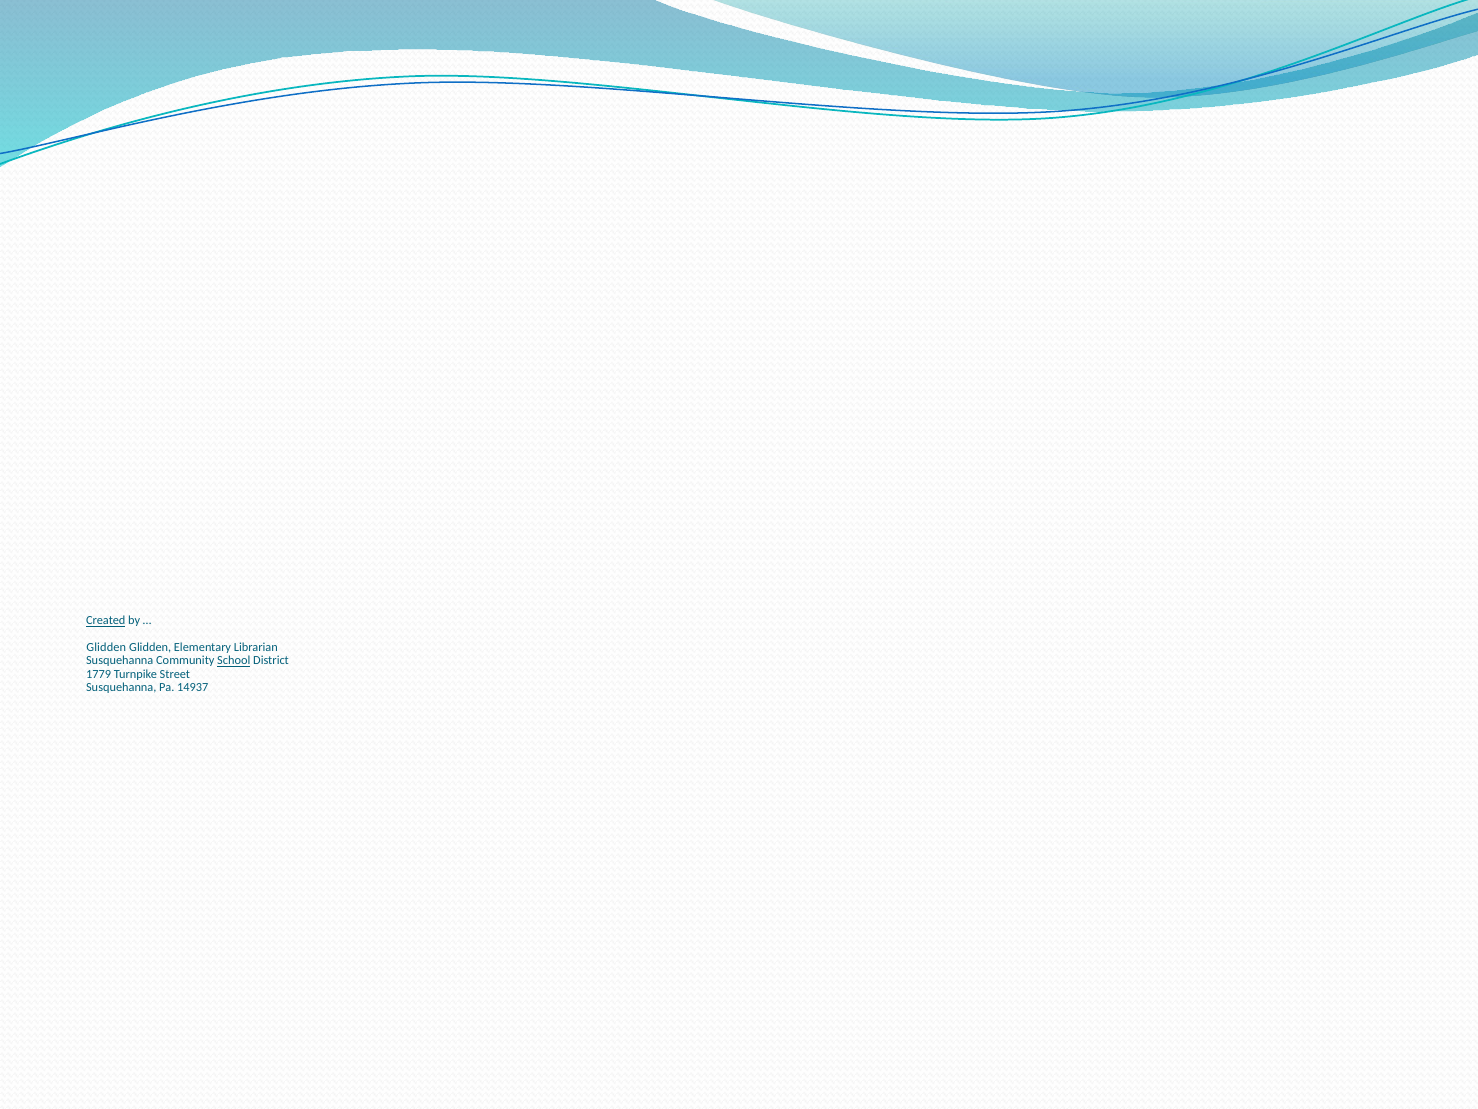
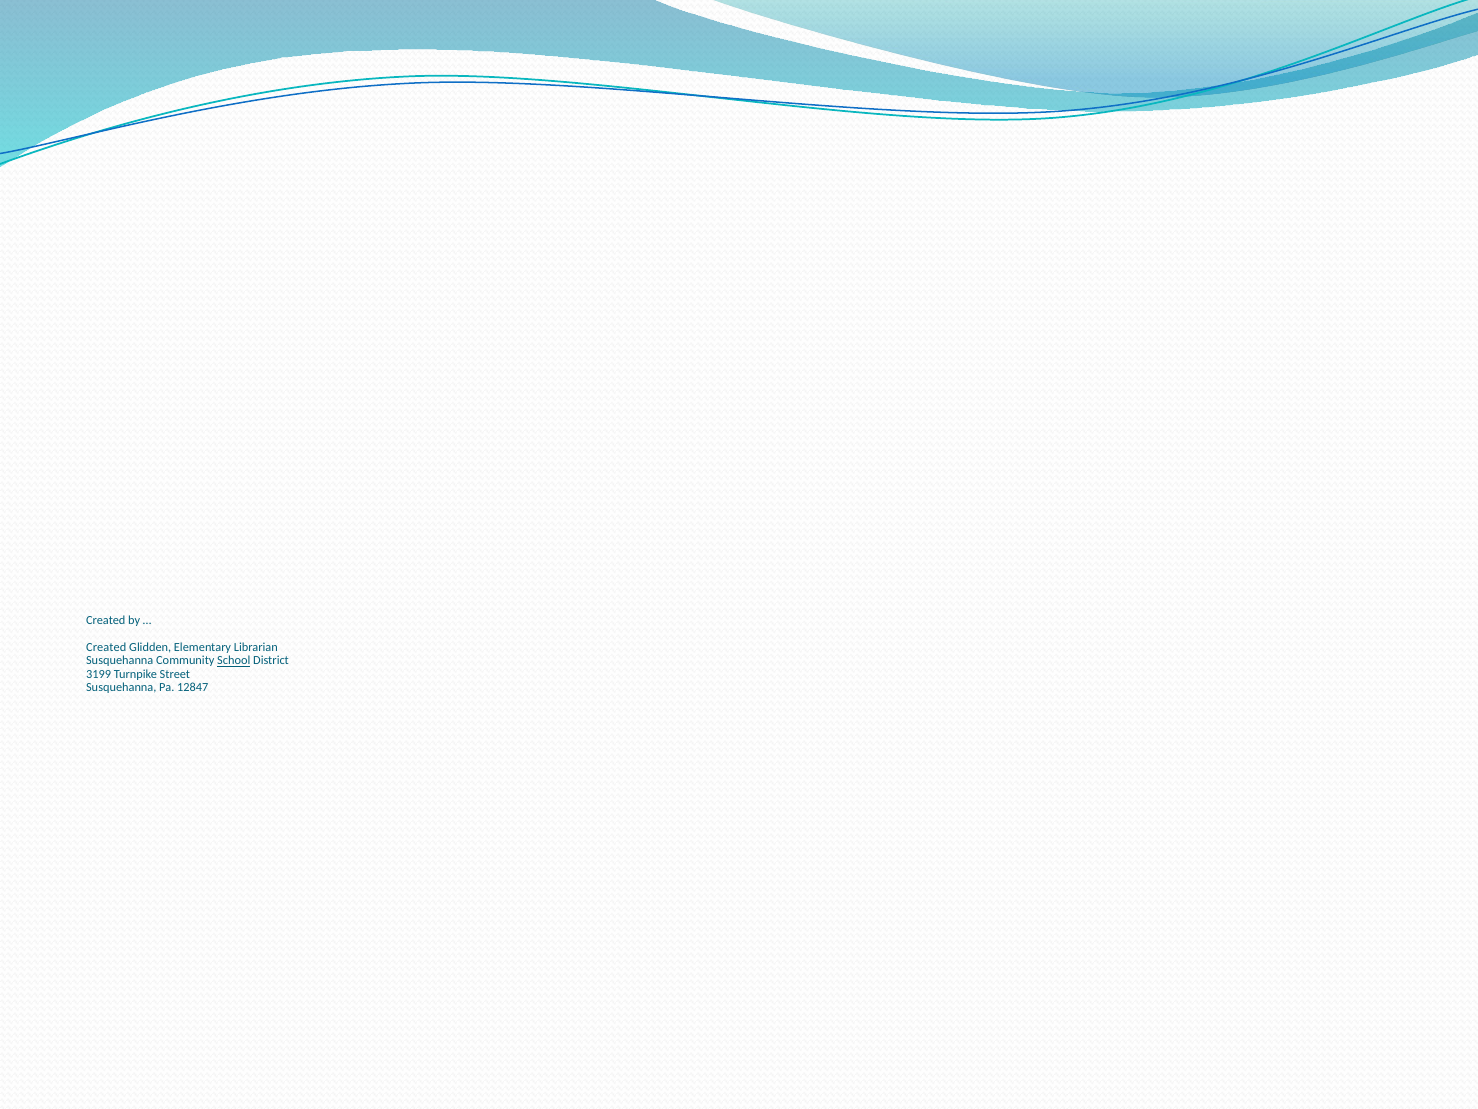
Created at (106, 620) underline: present -> none
Glidden at (106, 647): Glidden -> Created
1779: 1779 -> 3199
14937: 14937 -> 12847
